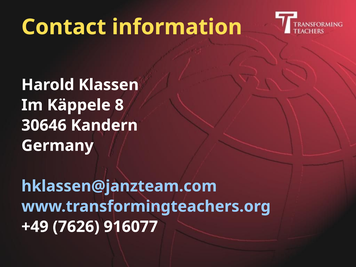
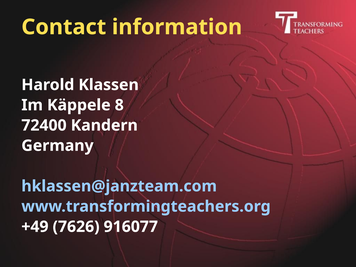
30646: 30646 -> 72400
